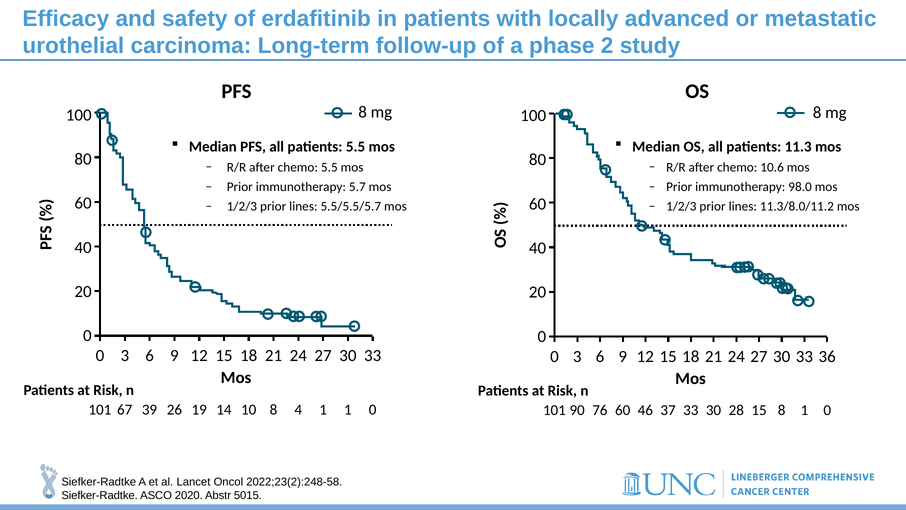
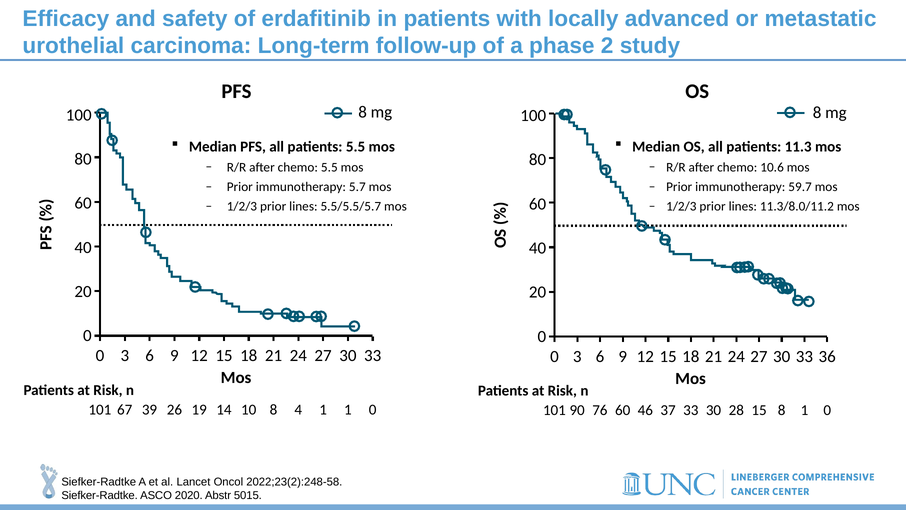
98.0: 98.0 -> 59.7
